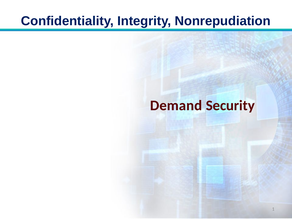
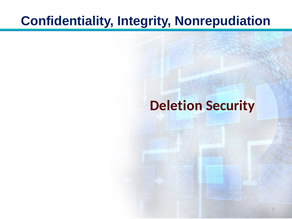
Demand: Demand -> Deletion
